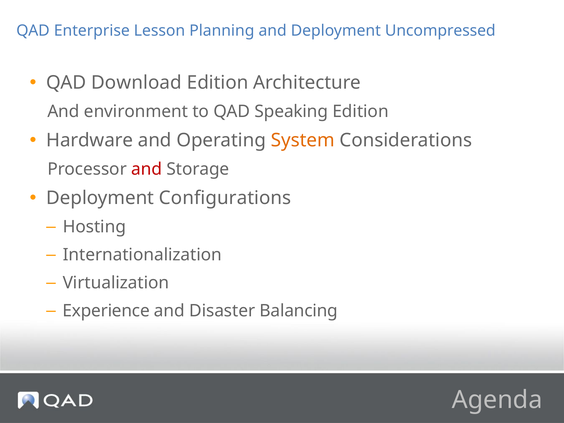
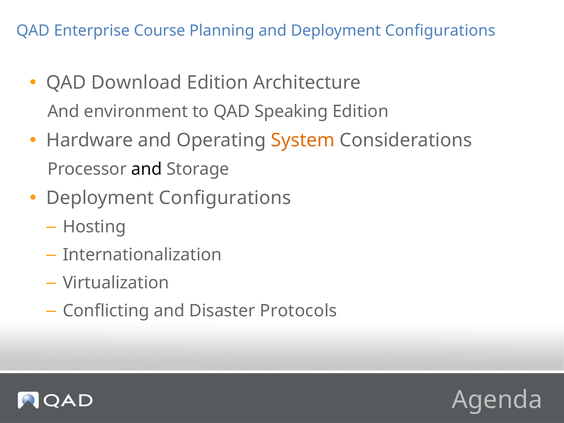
Lesson: Lesson -> Course
and Deployment Uncompressed: Uncompressed -> Configurations
and at (147, 169) colour: red -> black
Experience: Experience -> Conflicting
Balancing: Balancing -> Protocols
